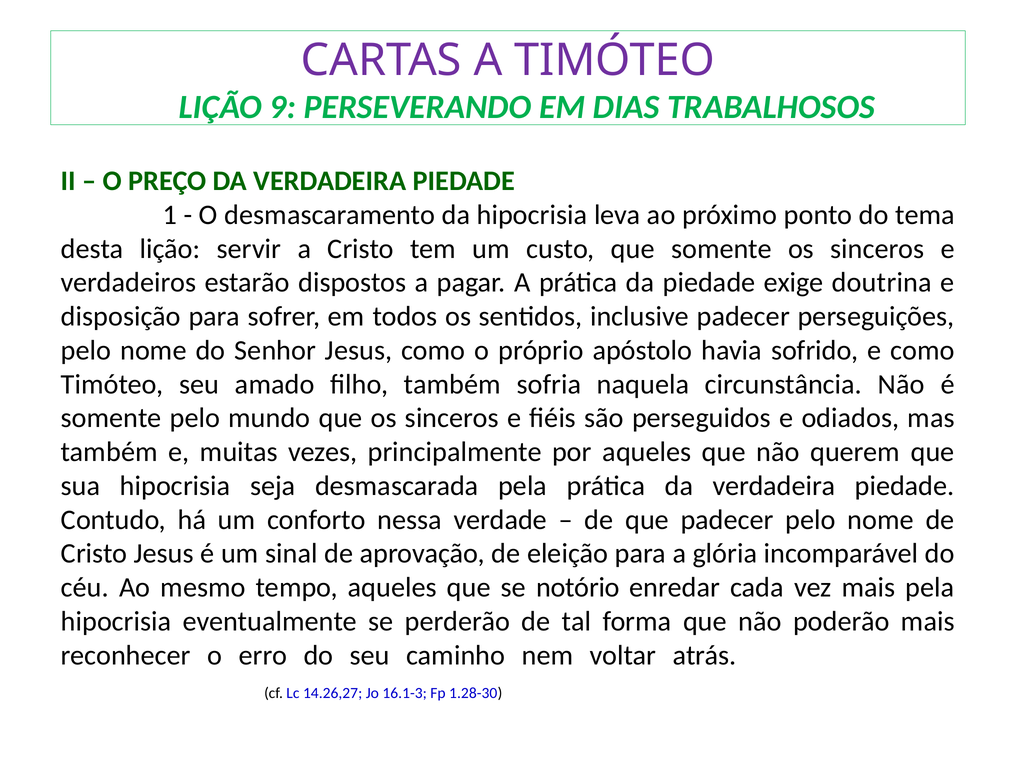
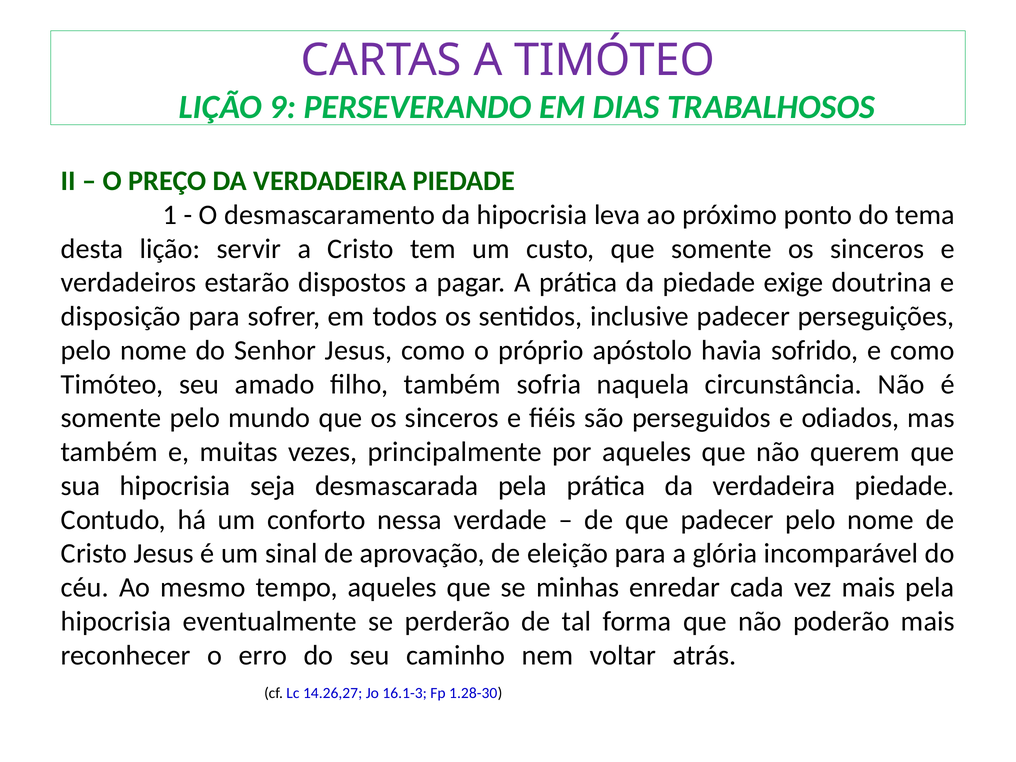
notório: notório -> minhas
